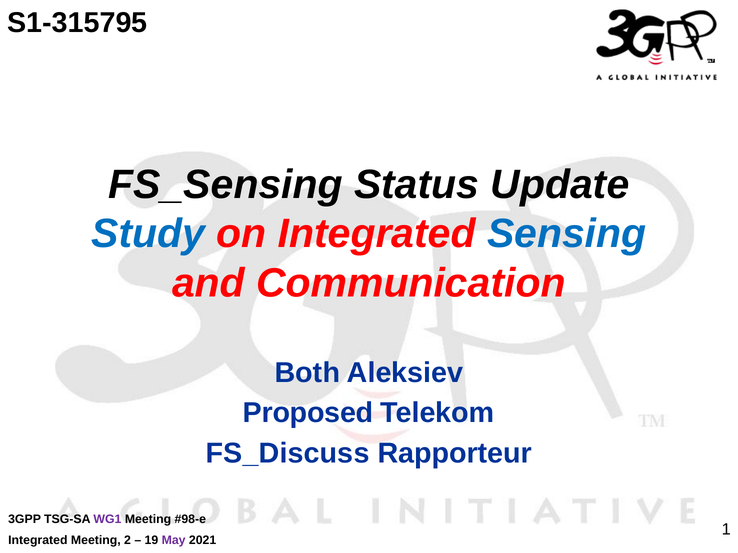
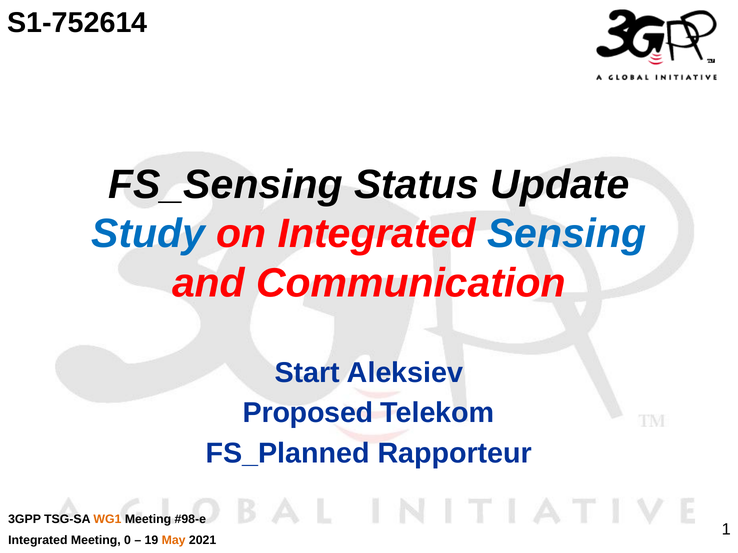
S1-315795: S1-315795 -> S1-752614
Both: Both -> Start
FS_Discuss: FS_Discuss -> FS_Planned
WG1 colour: purple -> orange
2: 2 -> 0
May colour: purple -> orange
